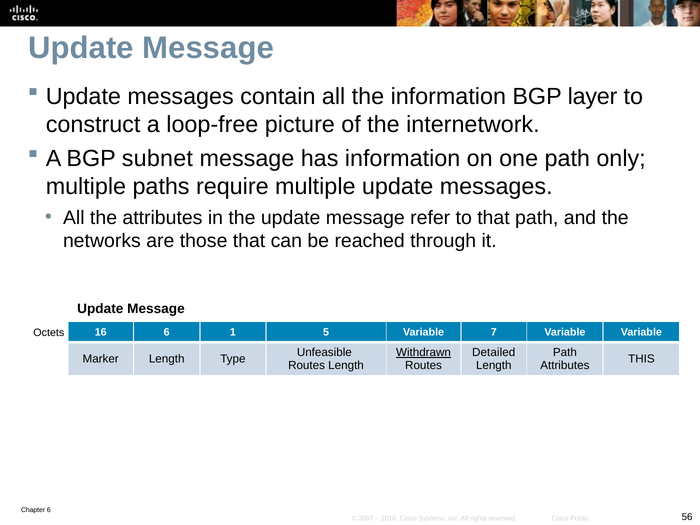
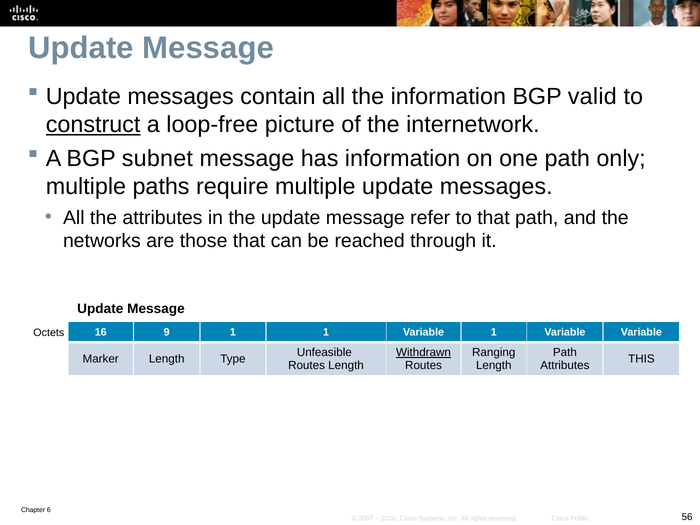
layer: layer -> valid
construct underline: none -> present
16 6: 6 -> 9
1 5: 5 -> 1
Variable 7: 7 -> 1
Detailed: Detailed -> Ranging
